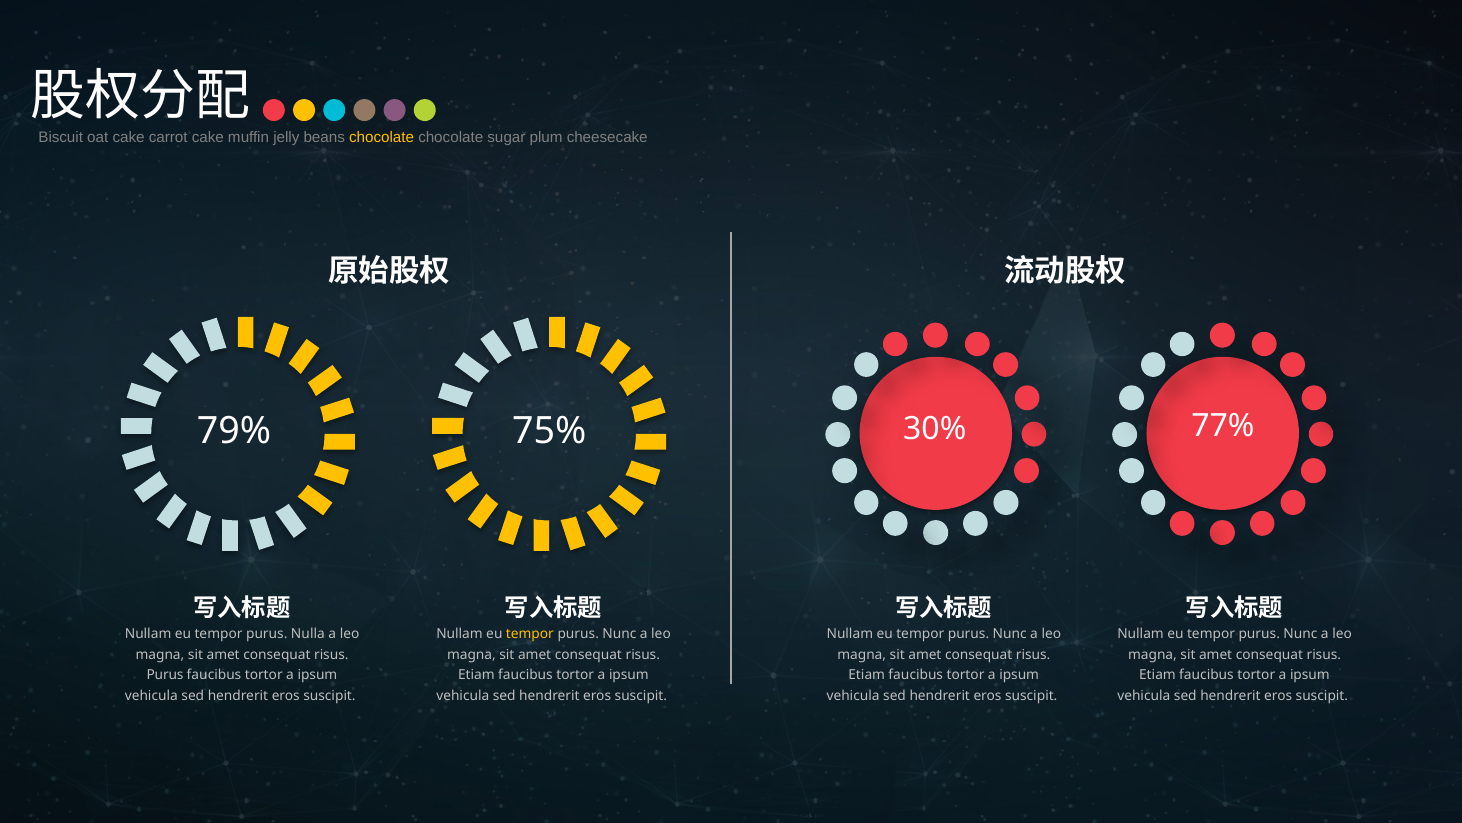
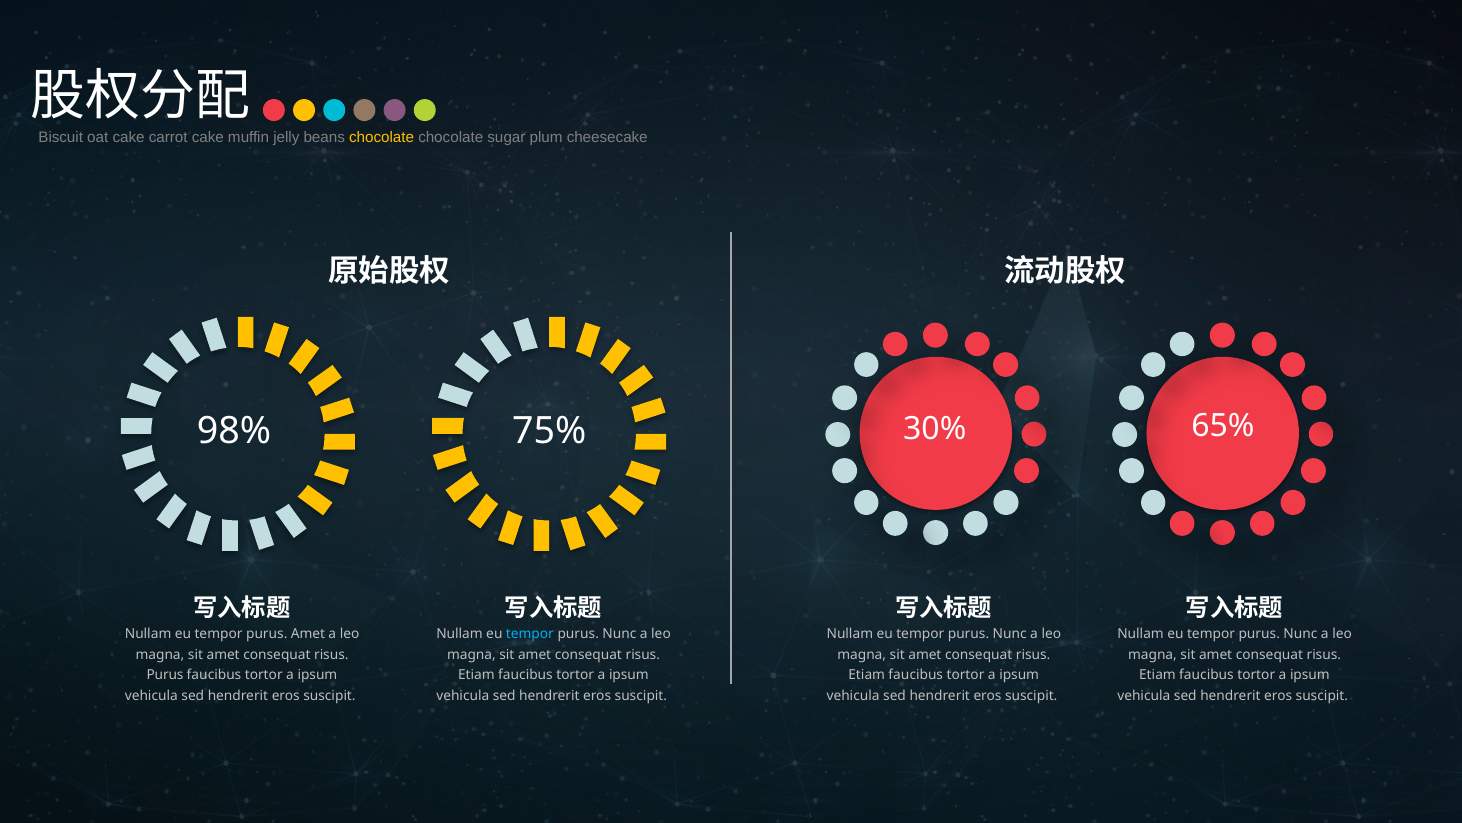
77%: 77% -> 65%
79%: 79% -> 98%
purus Nulla: Nulla -> Amet
tempor at (530, 634) colour: yellow -> light blue
